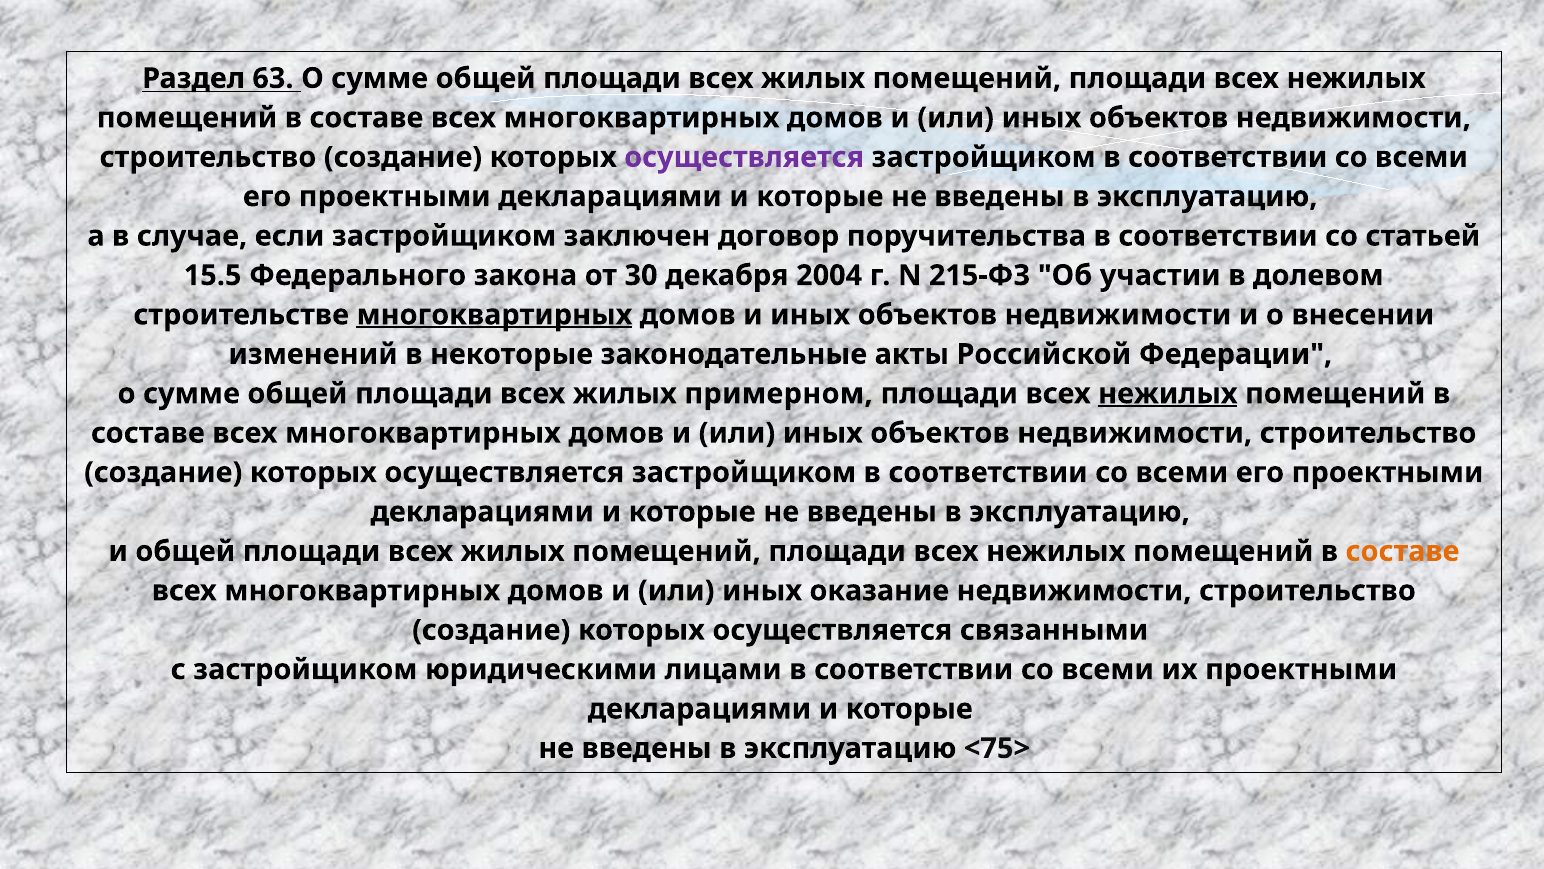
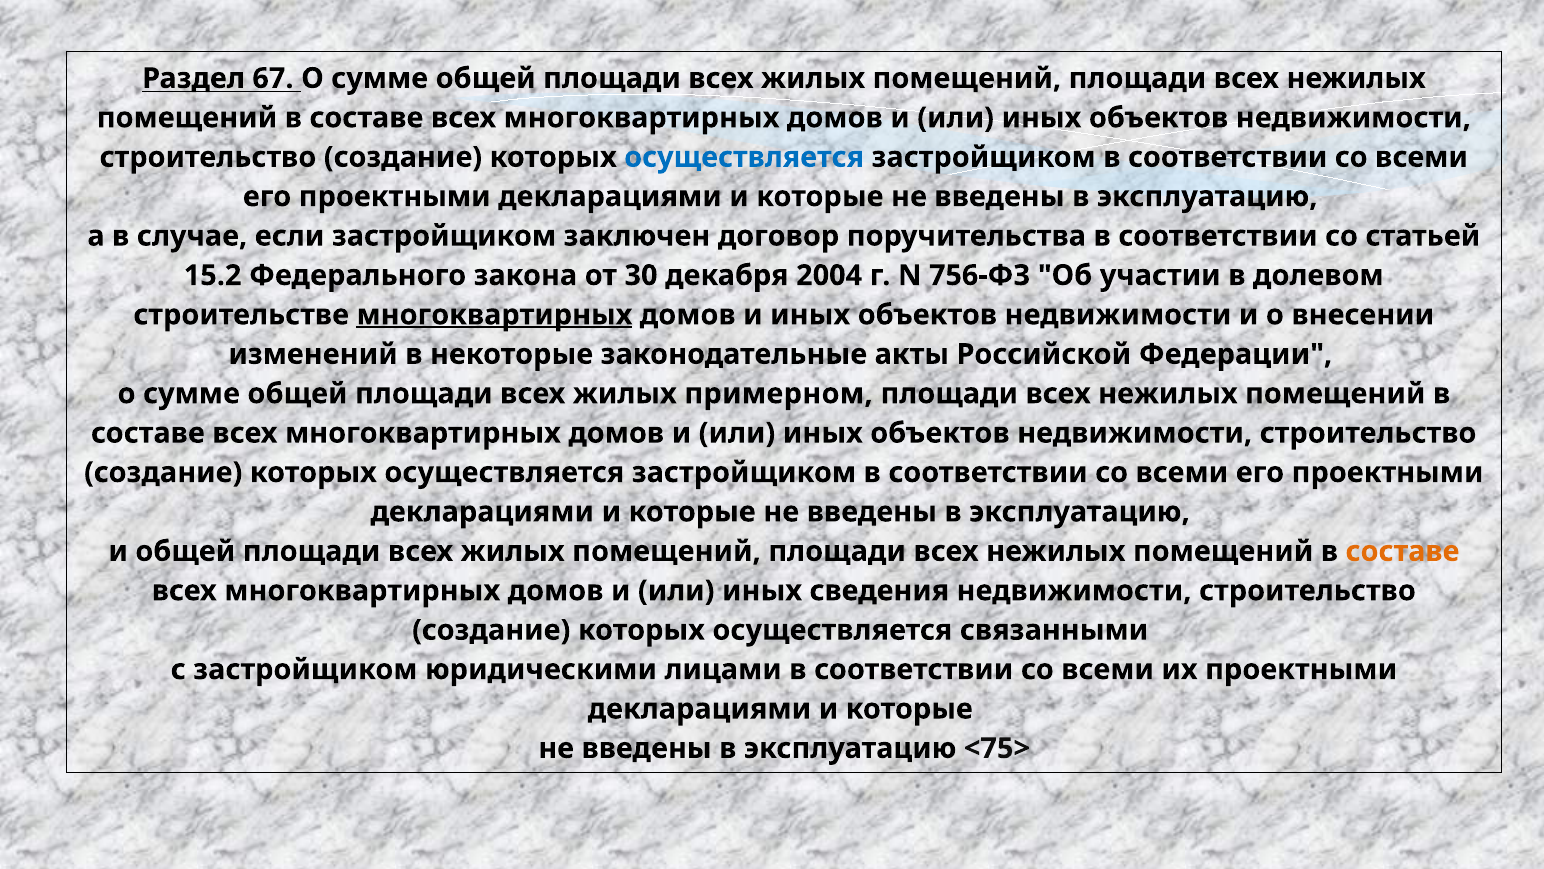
63: 63 -> 67
осуществляется at (744, 157) colour: purple -> blue
15.5: 15.5 -> 15.2
215-ФЗ: 215-ФЗ -> 756-ФЗ
нежилых at (1168, 393) underline: present -> none
оказание: оказание -> сведения
